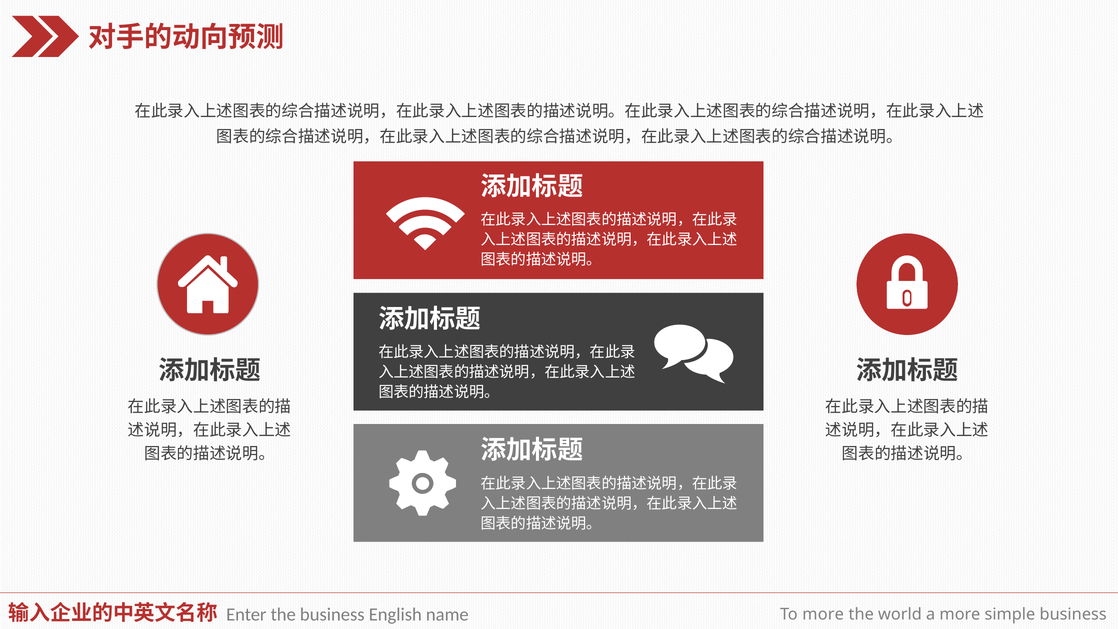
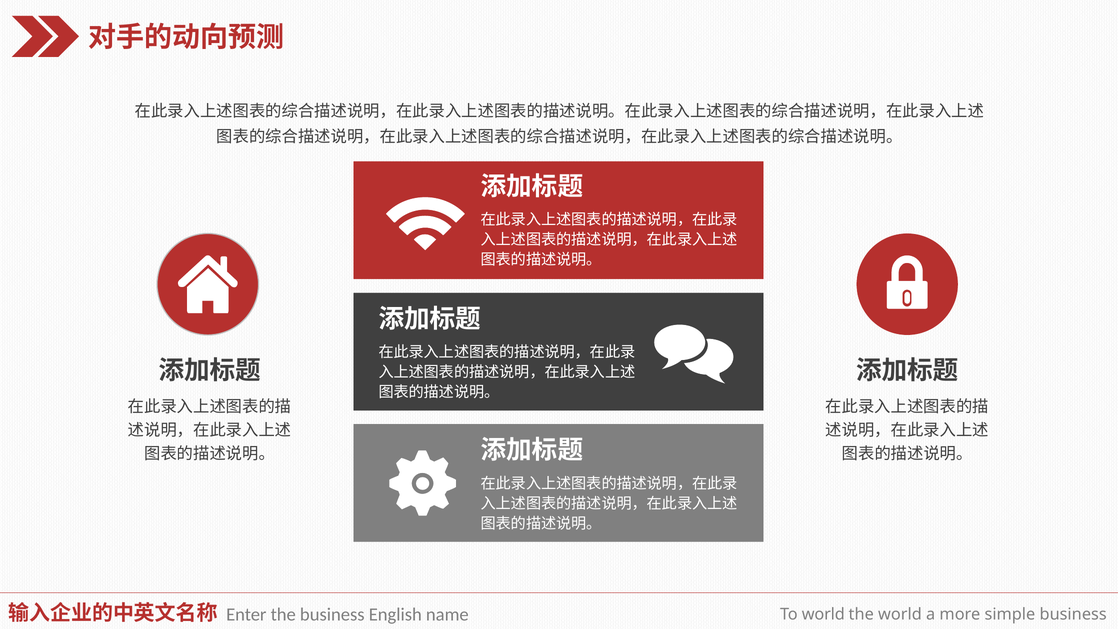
To more: more -> world
